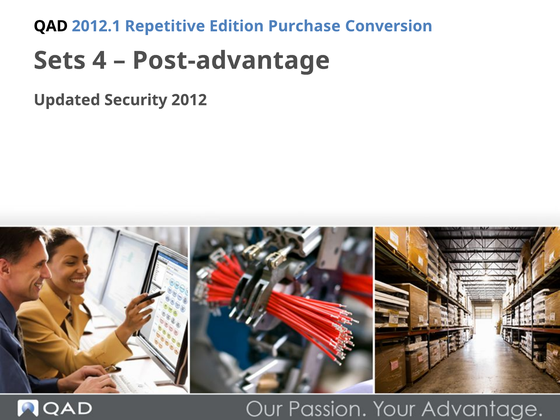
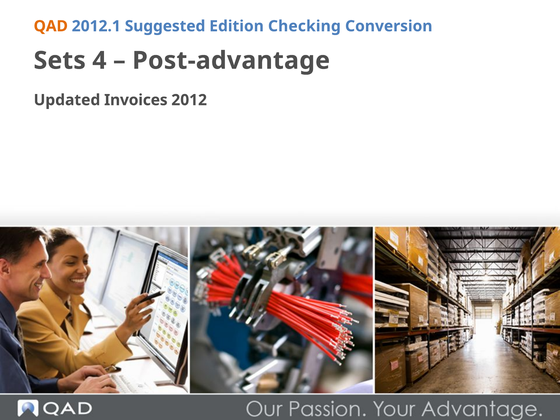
QAD colour: black -> orange
Repetitive: Repetitive -> Suggested
Purchase: Purchase -> Checking
Security: Security -> Invoices
